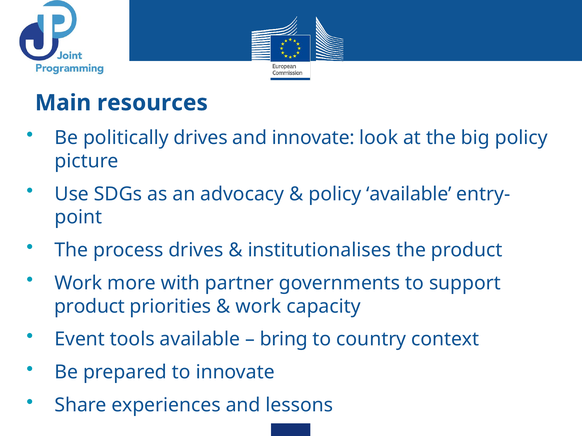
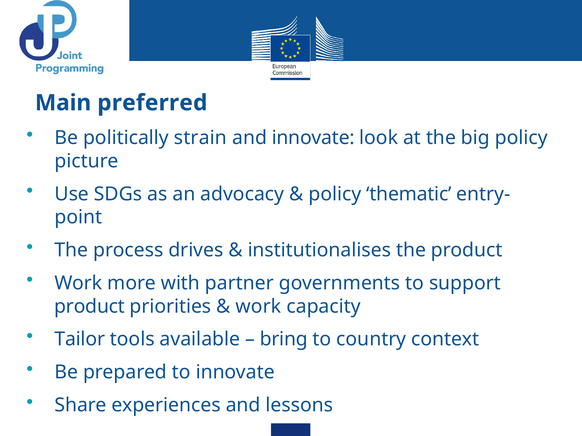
resources: resources -> preferred
politically drives: drives -> strain
policy available: available -> thematic
Event: Event -> Tailor
